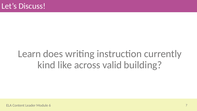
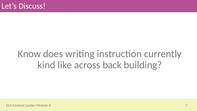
Learn: Learn -> Know
valid: valid -> back
